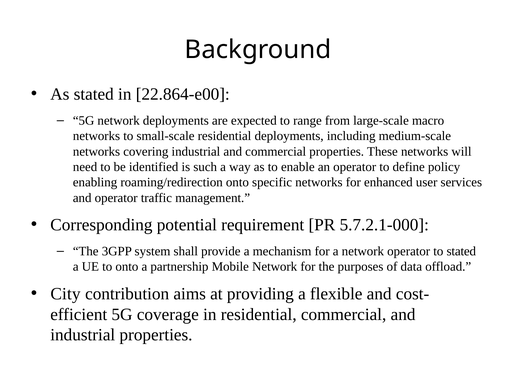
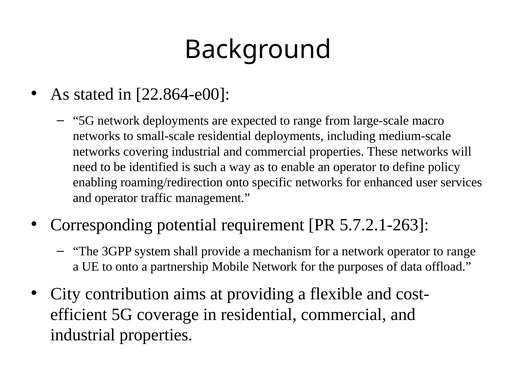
5.7.2.1-000: 5.7.2.1-000 -> 5.7.2.1-263
operator to stated: stated -> range
